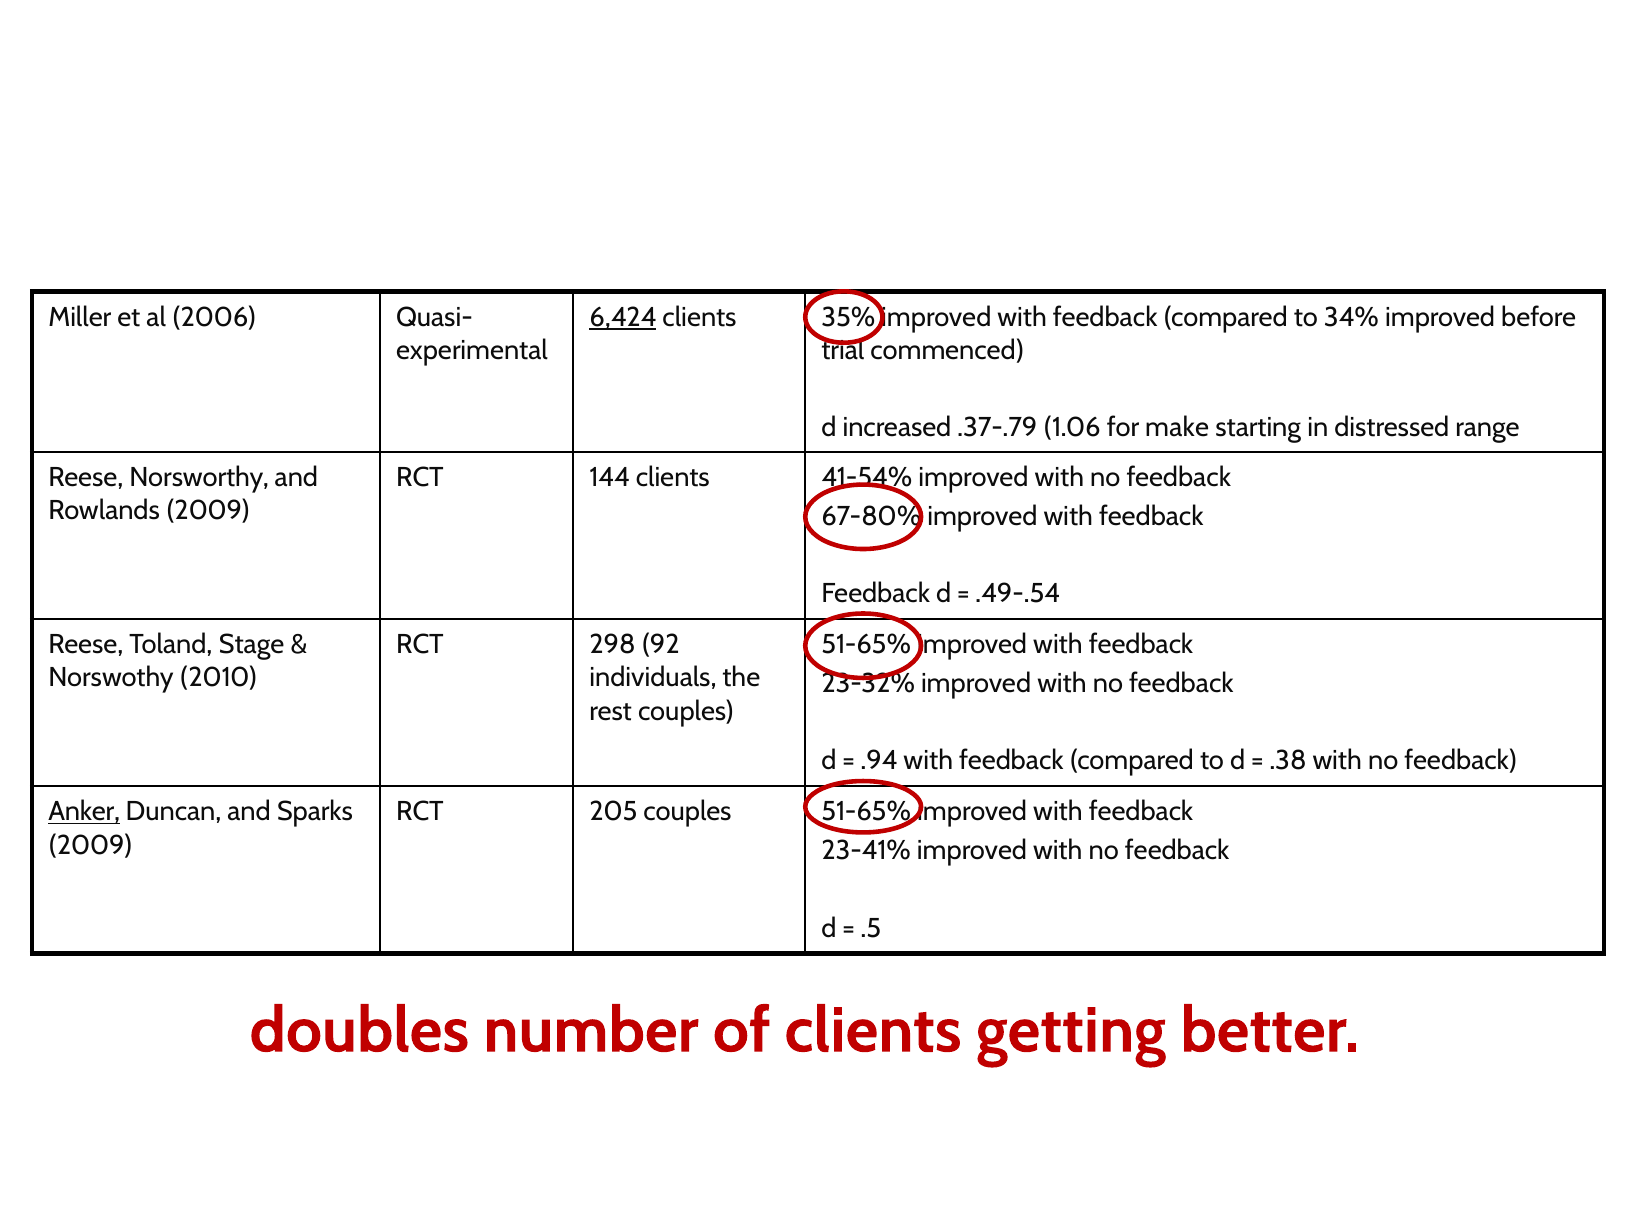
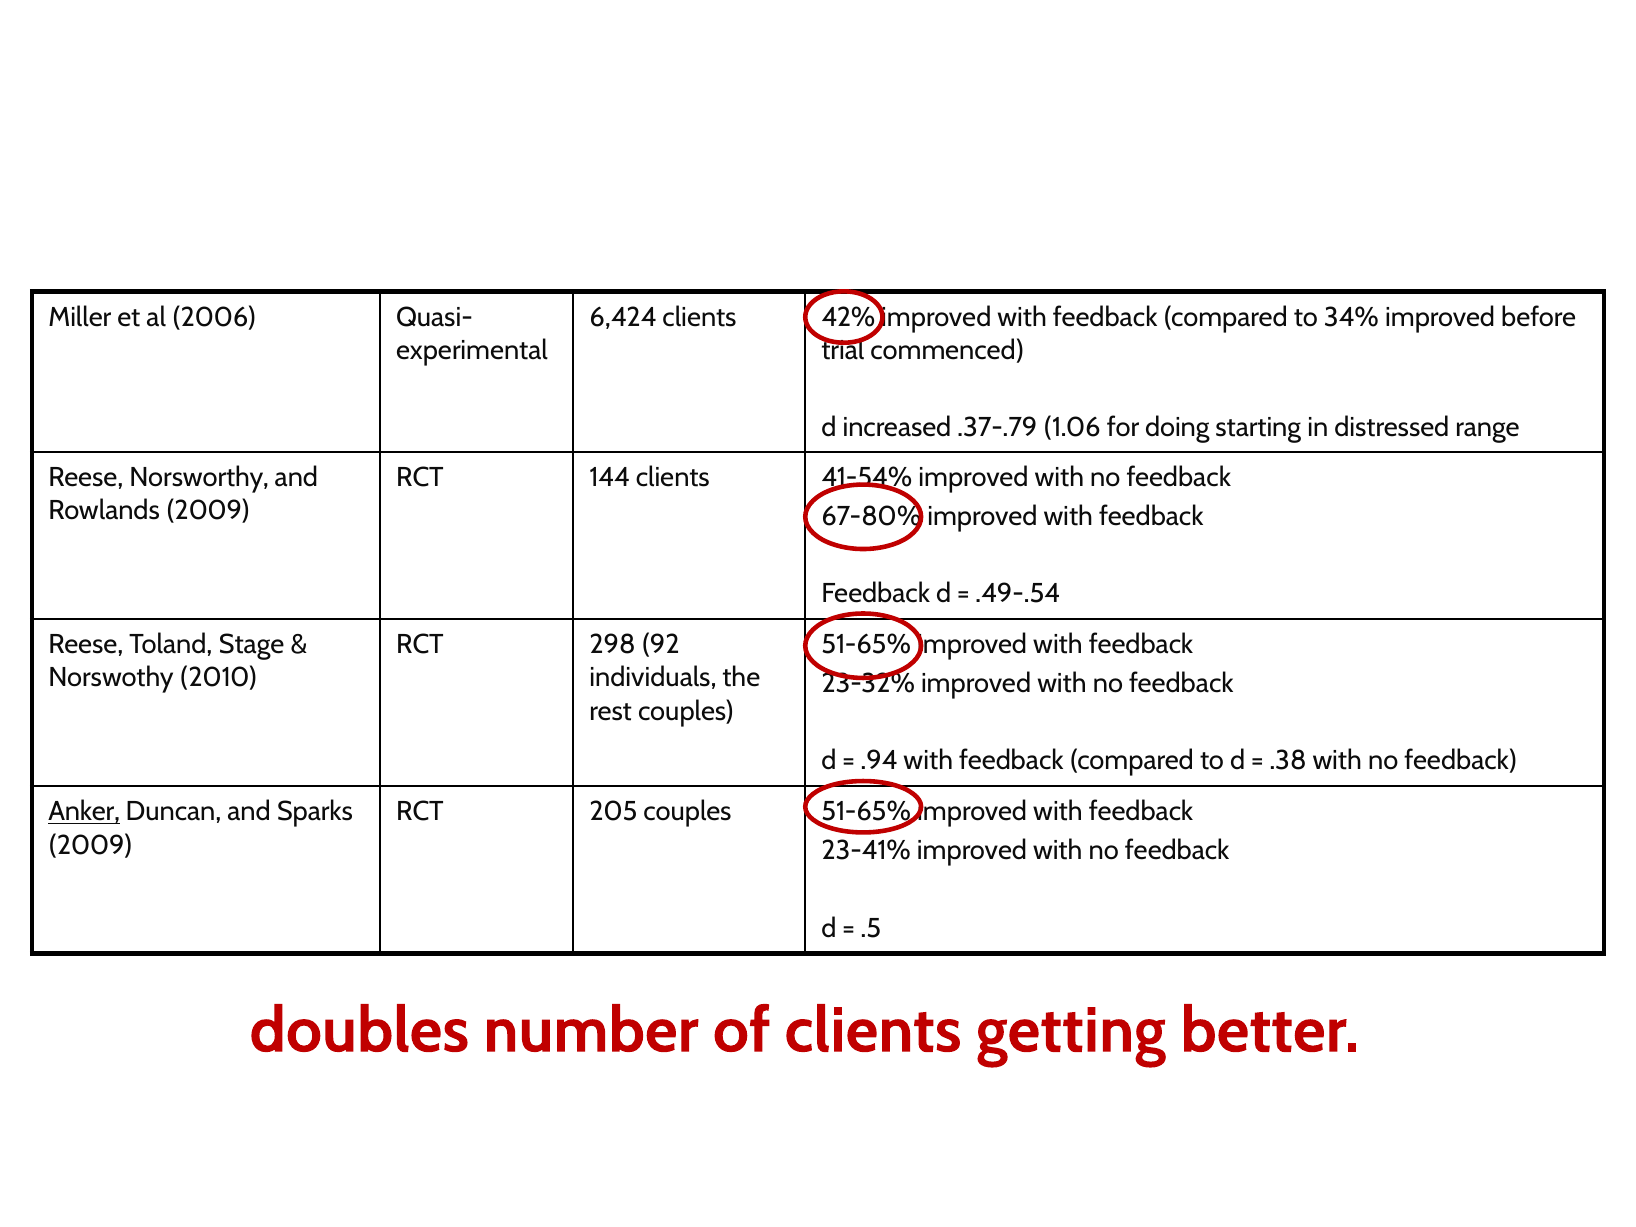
6,424 underline: present -> none
35%: 35% -> 42%
make: make -> doing
